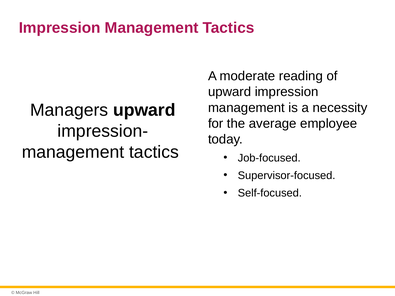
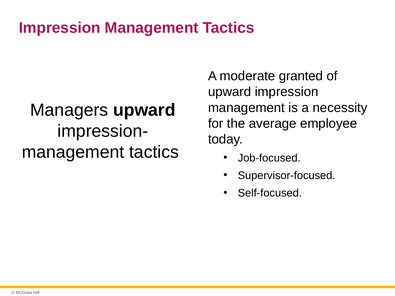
reading: reading -> granted
